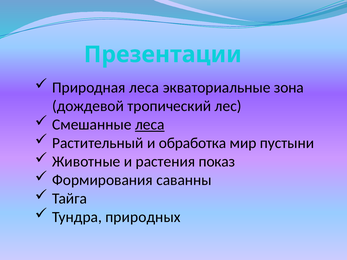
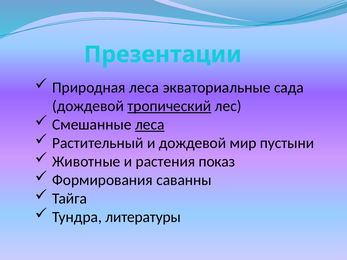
зона: зона -> сада
тропический underline: none -> present
и обработка: обработка -> дождевой
природных: природных -> литературы
